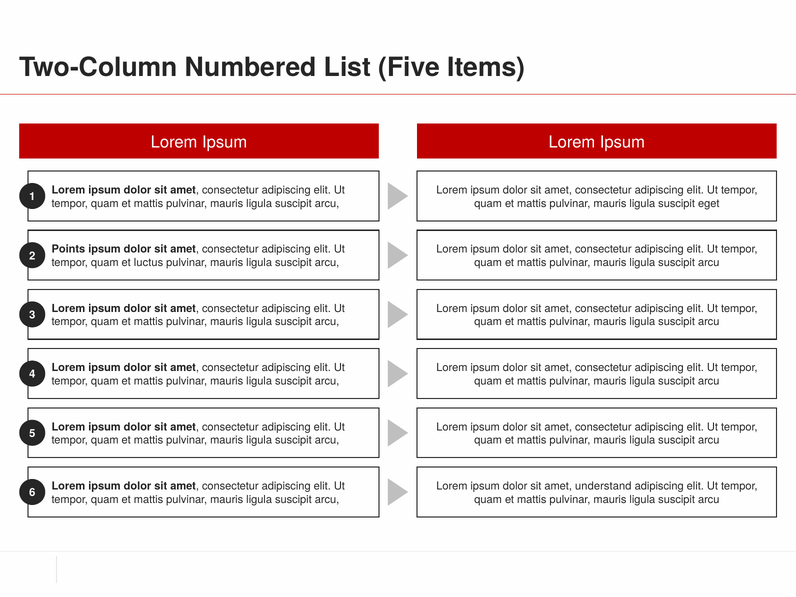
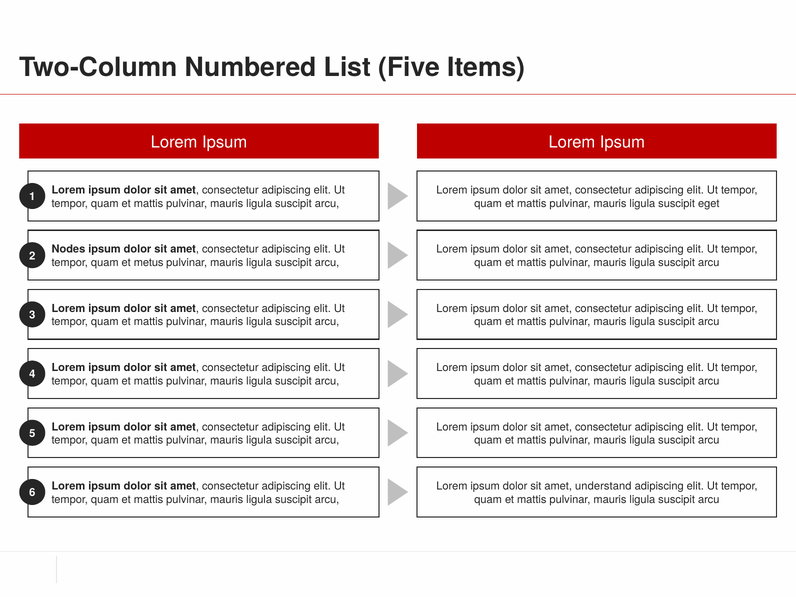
Points: Points -> Nodes
luctus: luctus -> metus
